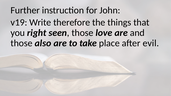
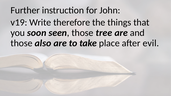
right: right -> soon
love: love -> tree
